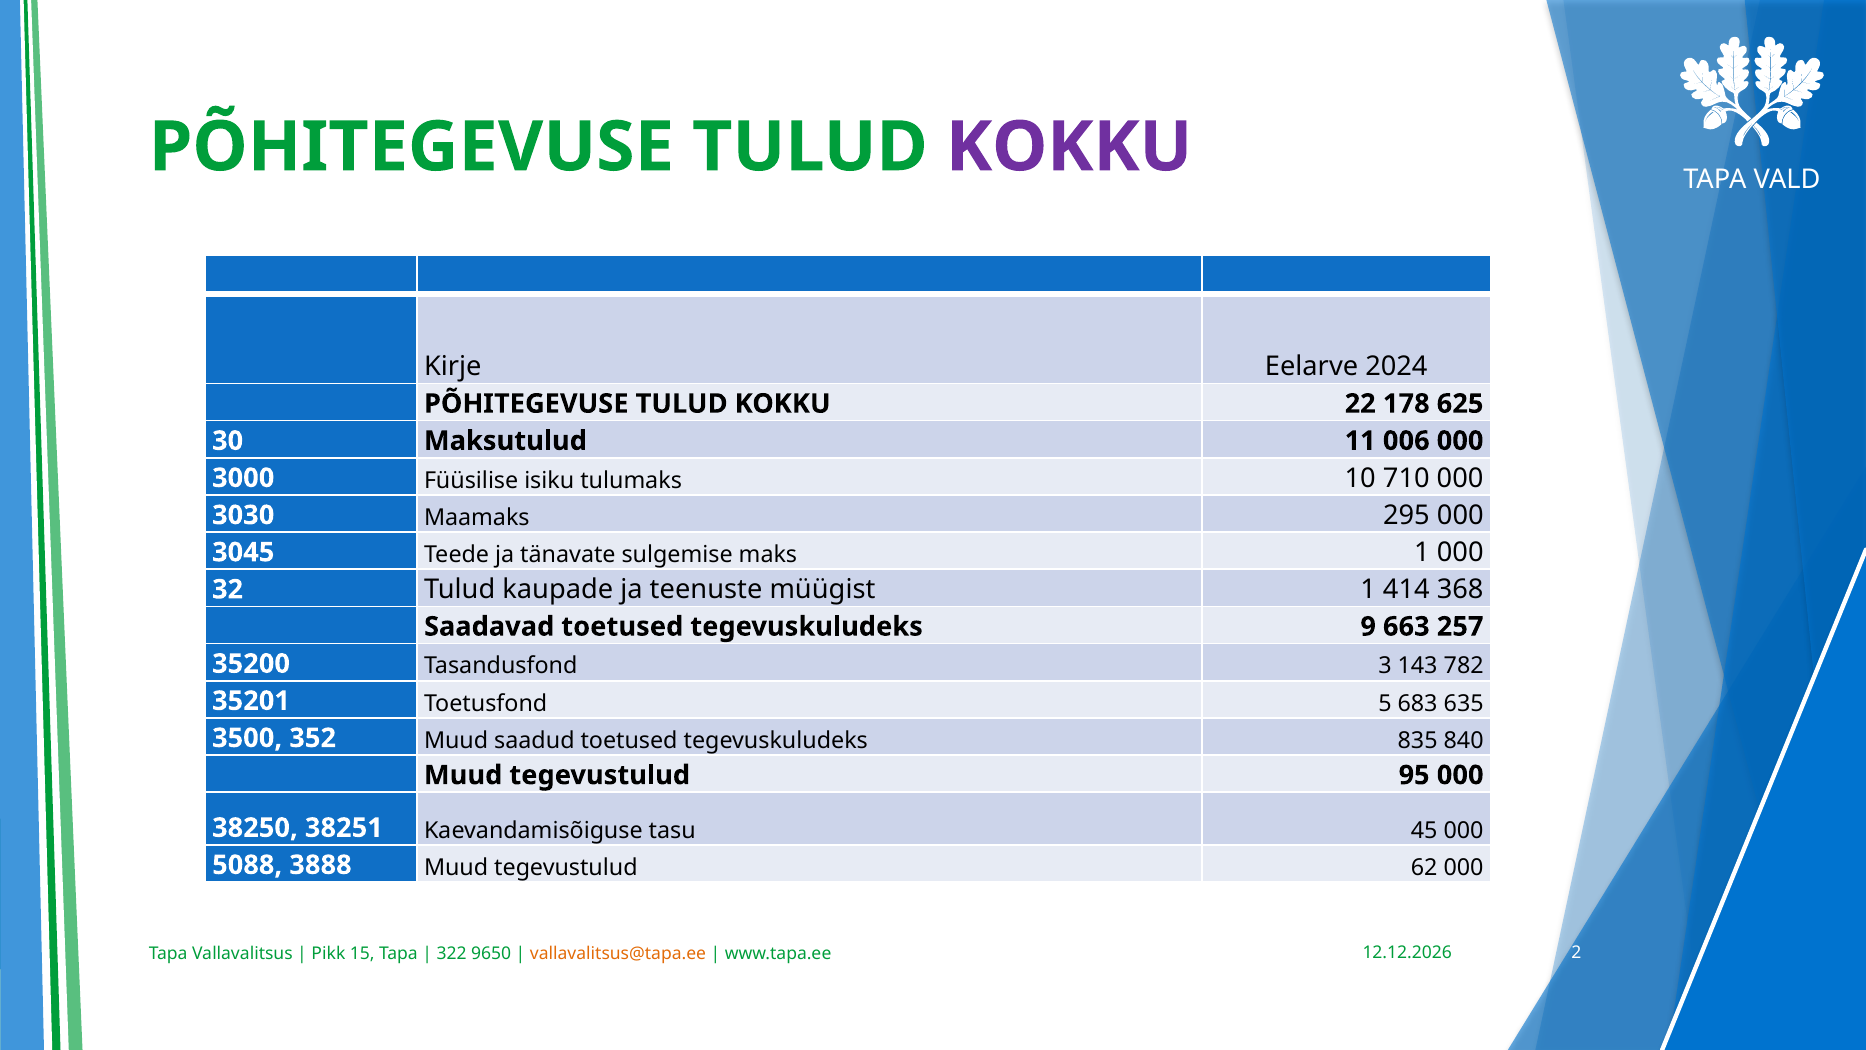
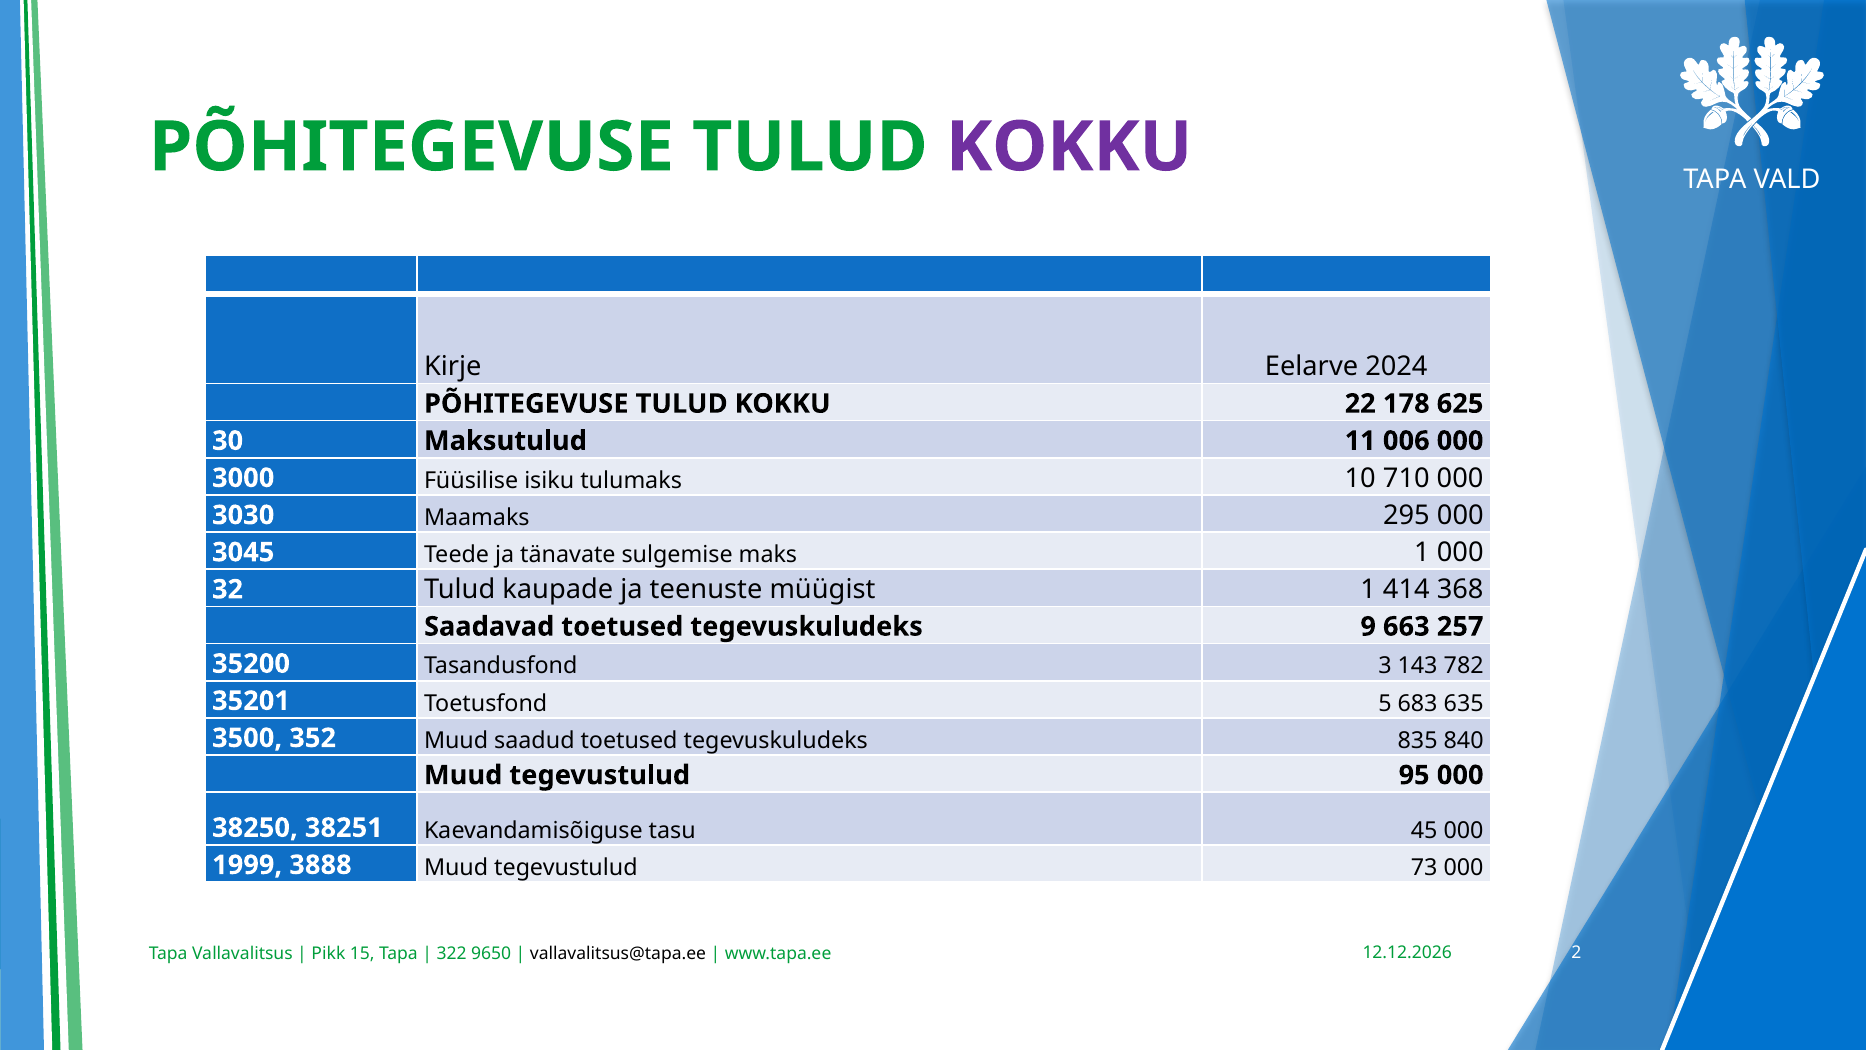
5088: 5088 -> 1999
62: 62 -> 73
vallavalitsus@tapa.ee colour: orange -> black
